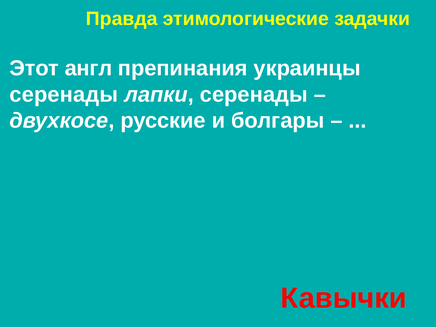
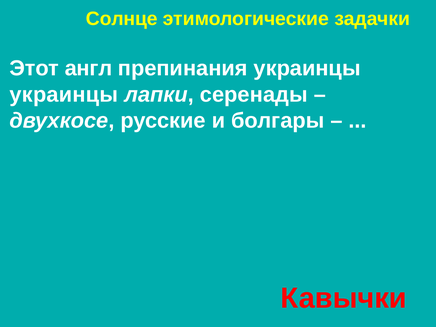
Правда: Правда -> Солнце
серенады at (64, 95): серенады -> украинцы
